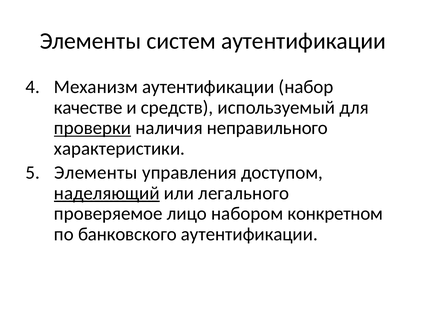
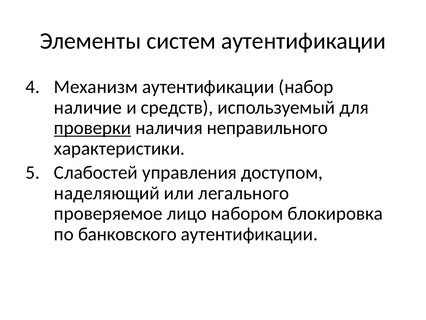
качестве: качестве -> наличие
Элементы at (96, 172): Элементы -> Слабостей
наделяющий underline: present -> none
конкретном: конкретном -> блокировка
